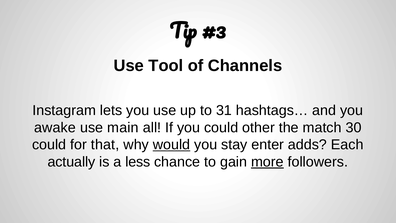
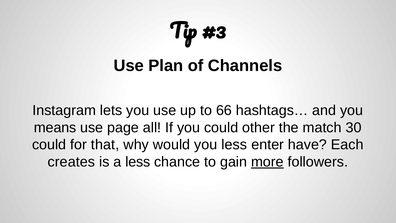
Tool: Tool -> Plan
31: 31 -> 66
awake: awake -> means
main: main -> page
would underline: present -> none
you stay: stay -> less
adds: adds -> have
actually: actually -> creates
